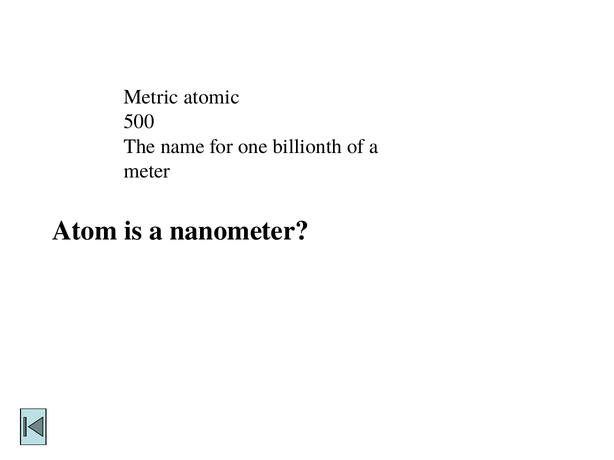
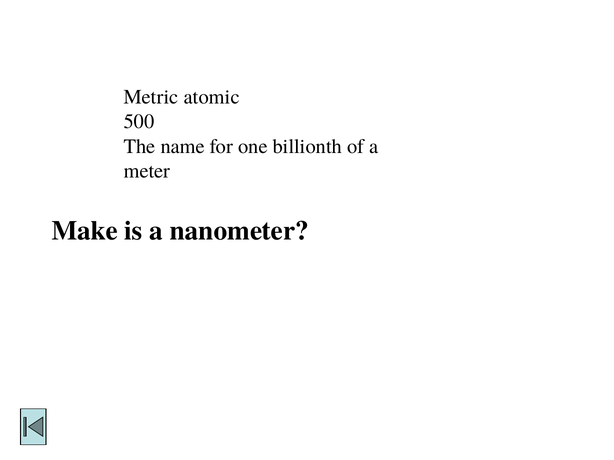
Atom: Atom -> Make
